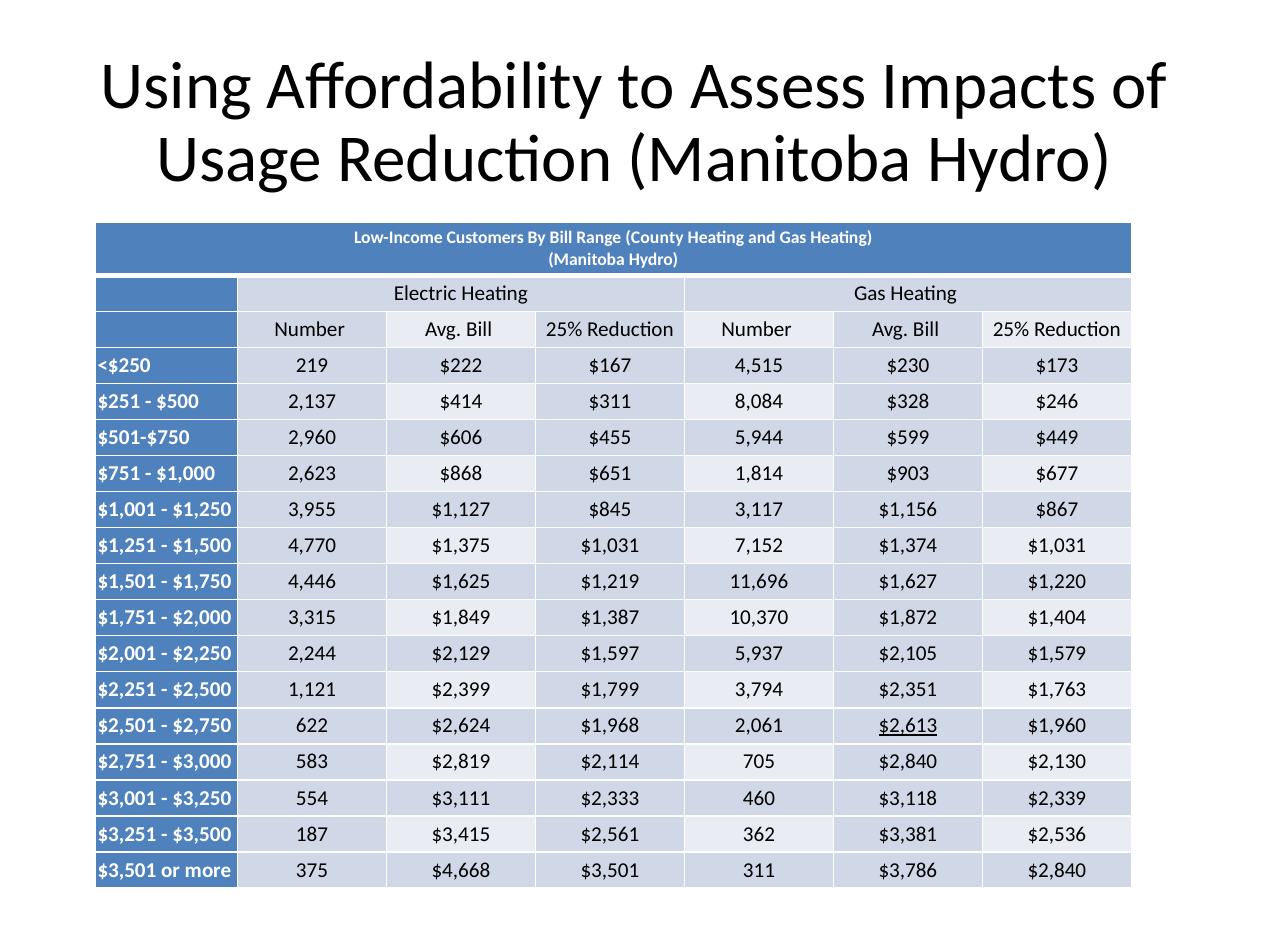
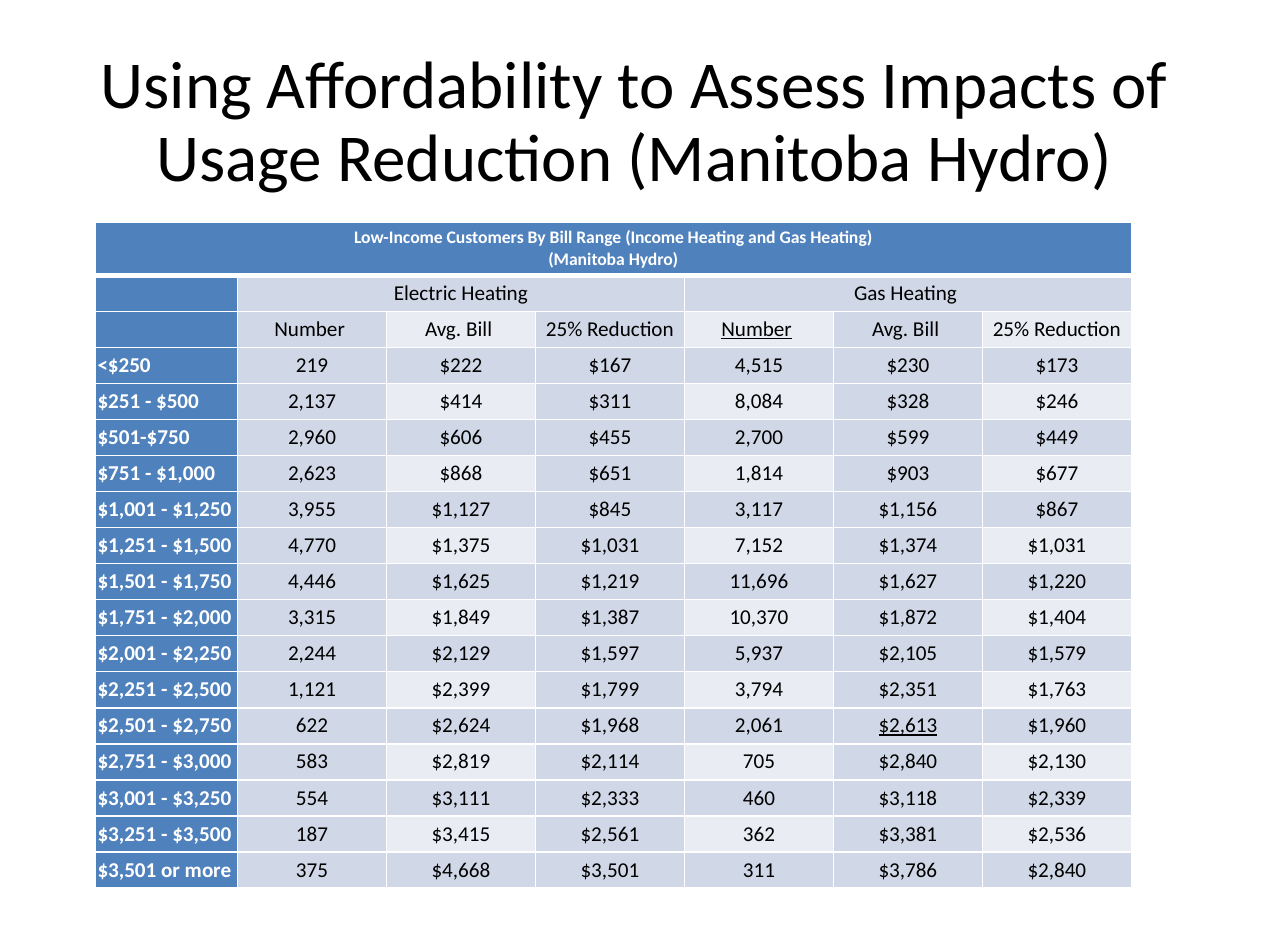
County: County -> Income
Number at (757, 330) underline: none -> present
5,944: 5,944 -> 2,700
